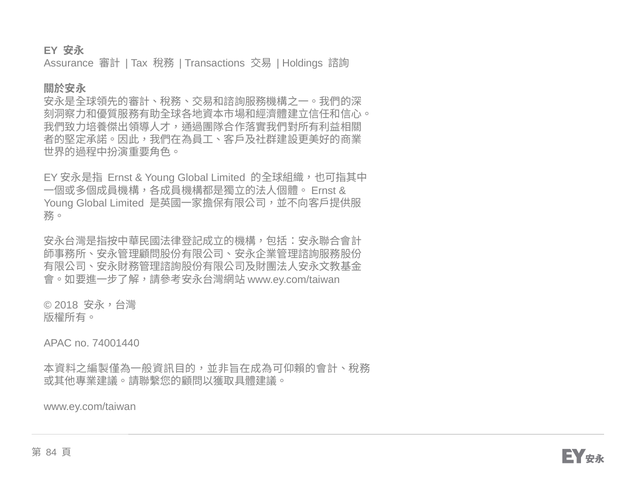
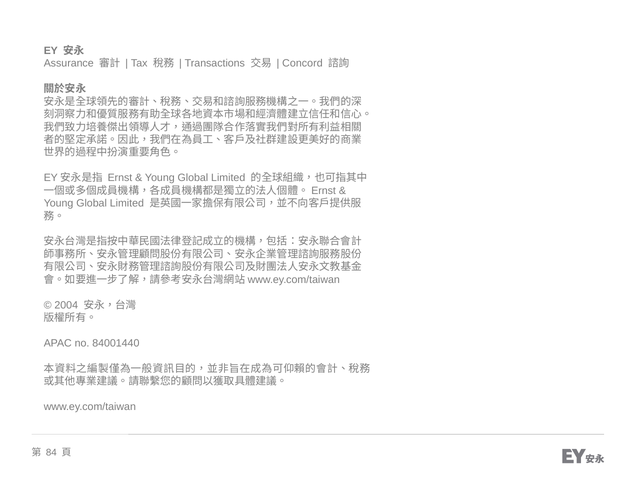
Holdings: Holdings -> Concord
2018: 2018 -> 2004
74001440: 74001440 -> 84001440
